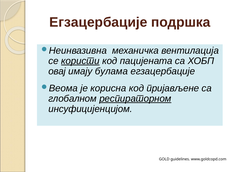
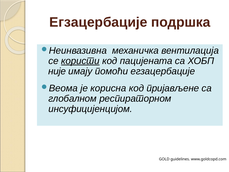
овај: овај -> није
булама: булама -> помоћи
респираторном underline: present -> none
